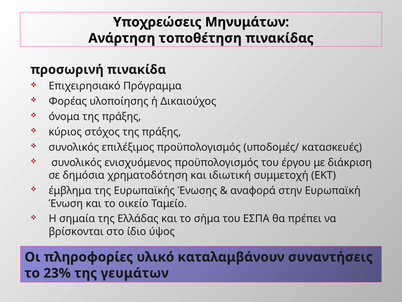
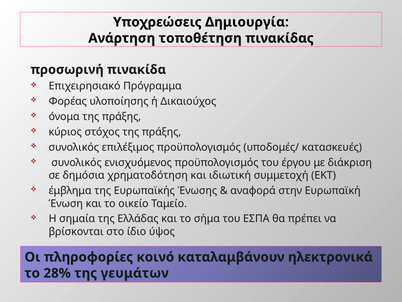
Μηνυμάτων: Μηνυμάτων -> Δημιουργία
υλικό: υλικό -> κοινό
συναντήσεις: συναντήσεις -> ηλεκτρονικά
23%: 23% -> 28%
